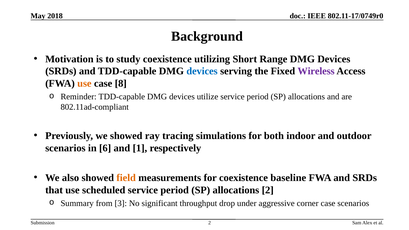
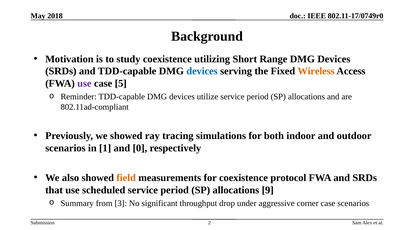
Wireless colour: purple -> orange
use at (84, 84) colour: orange -> purple
8: 8 -> 5
6: 6 -> 1
1: 1 -> 0
baseline: baseline -> protocol
allocations 2: 2 -> 9
